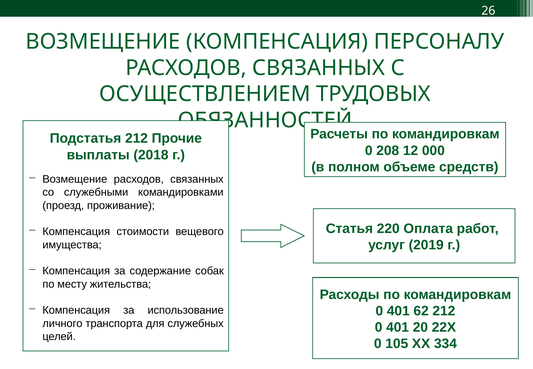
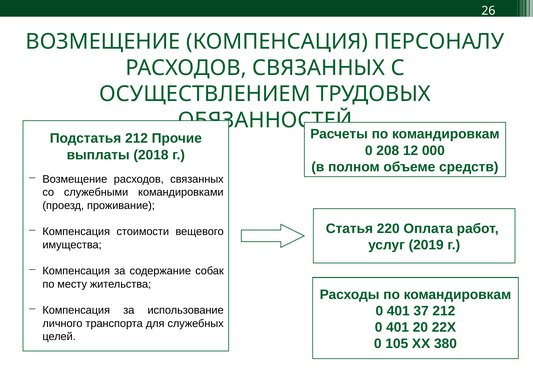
62: 62 -> 37
334: 334 -> 380
